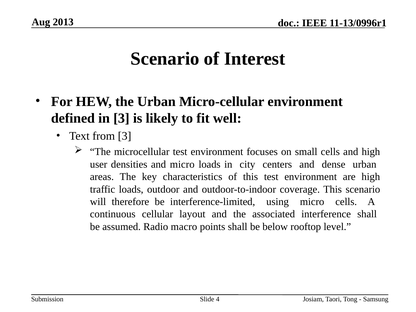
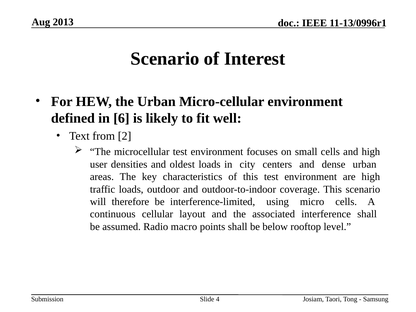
in 3: 3 -> 6
from 3: 3 -> 2
and micro: micro -> oldest
